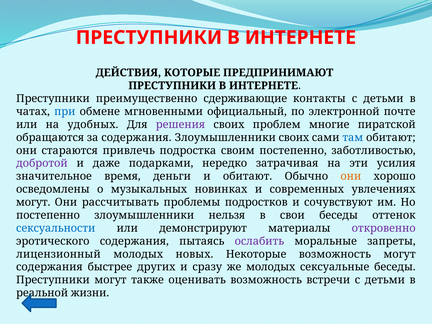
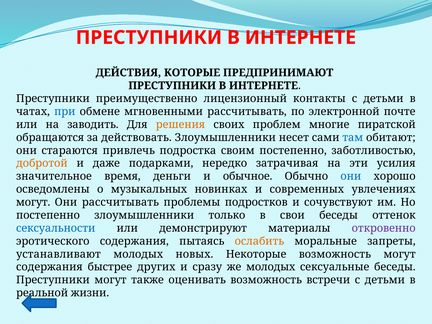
сдерживающие: сдерживающие -> лицензионный
мгновенными официальный: официальный -> рассчитывать
удобных: удобных -> заводить
решения colour: purple -> orange
за содержания: содержания -> действовать
Злоумышленники своих: своих -> несет
добротой colour: purple -> orange
и обитают: обитают -> обычное
они at (351, 176) colour: orange -> blue
нельзя: нельзя -> только
ослабить colour: purple -> orange
лицензионный: лицензионный -> устанавливают
